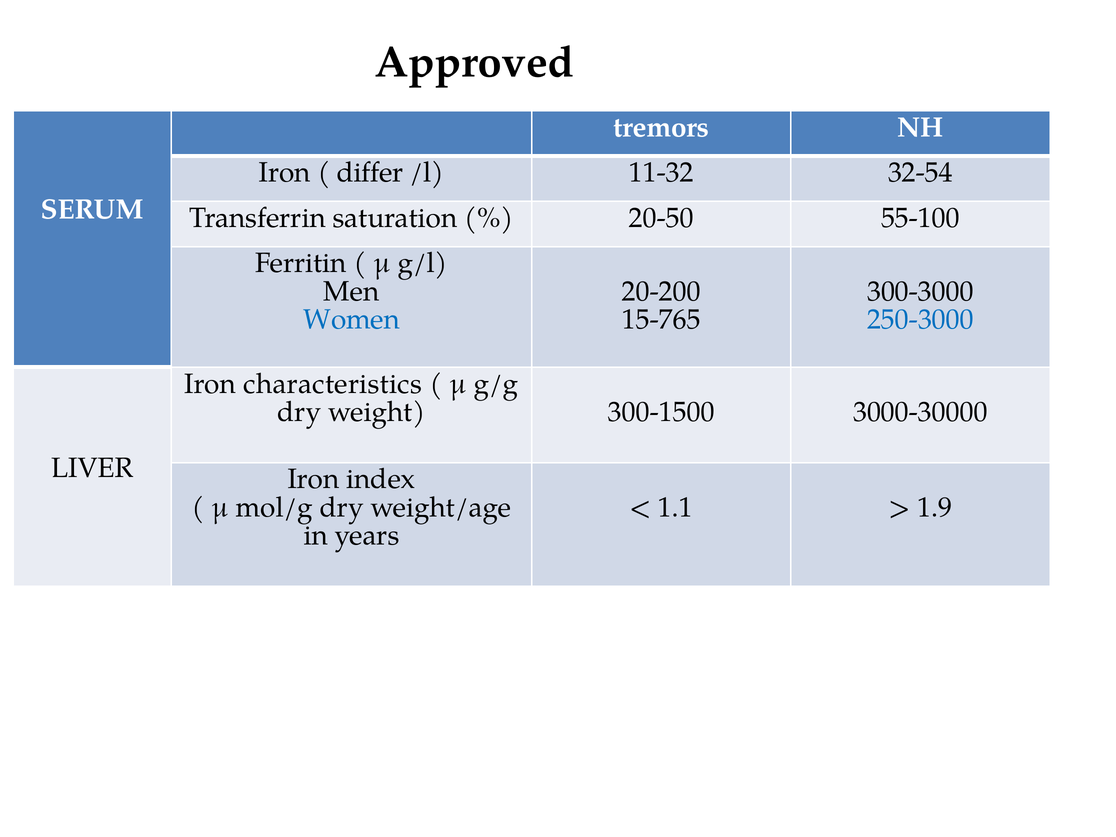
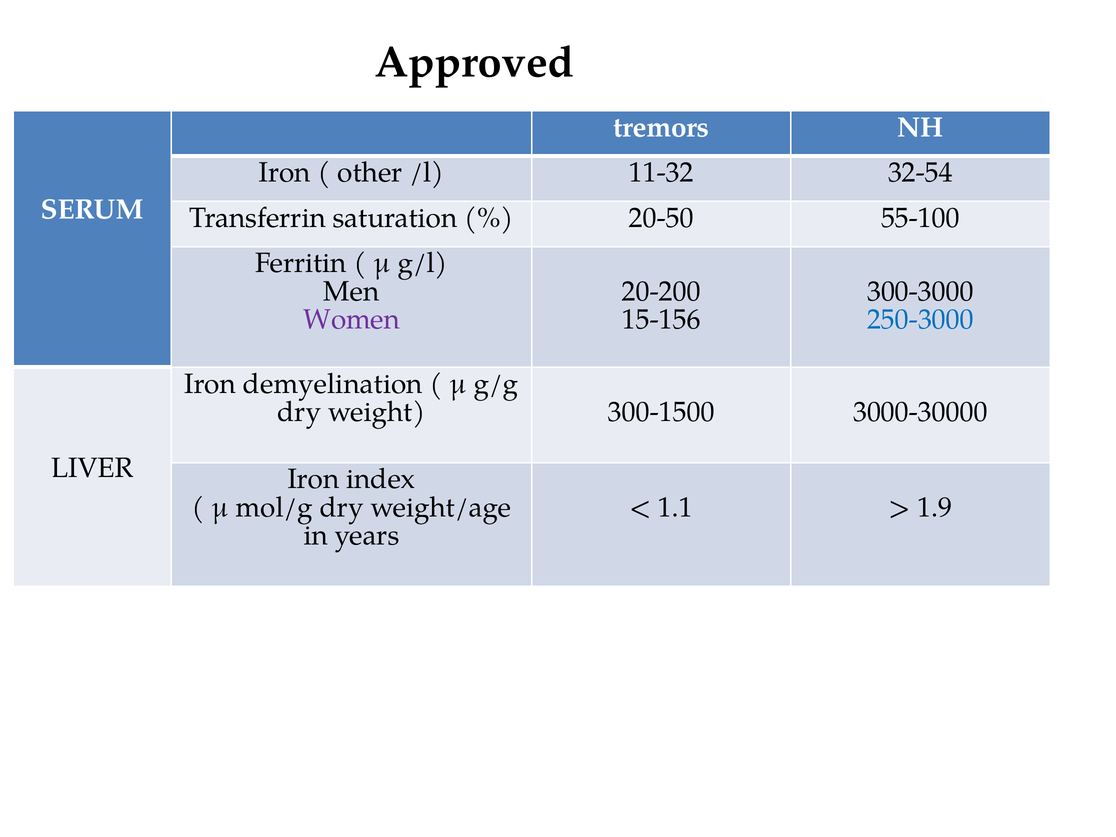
differ: differ -> other
Women colour: blue -> purple
15-765: 15-765 -> 15-156
characteristics: characteristics -> demyelination
